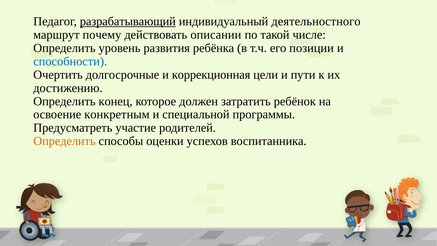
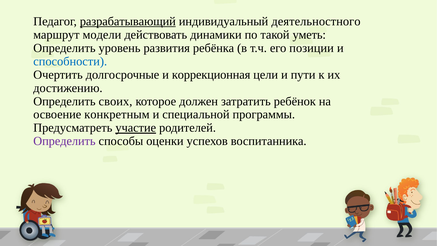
почему: почему -> модели
описании: описании -> динамики
числе: числе -> уметь
конец: конец -> своих
участие underline: none -> present
Определить at (64, 141) colour: orange -> purple
